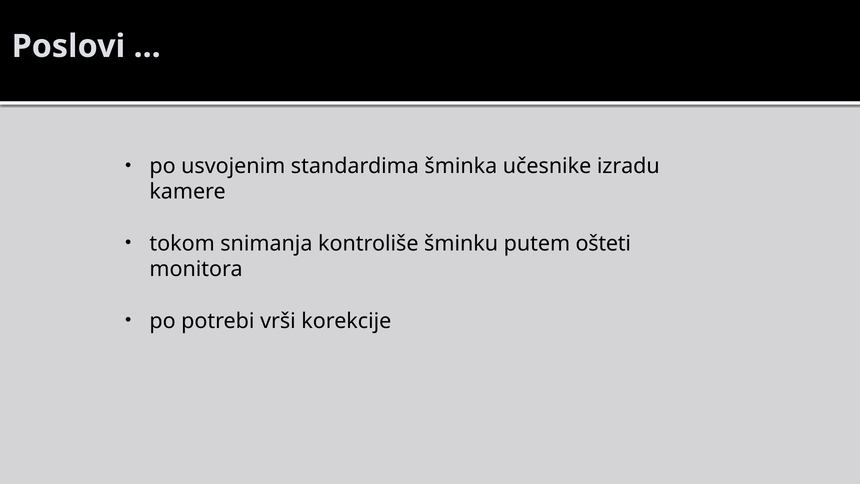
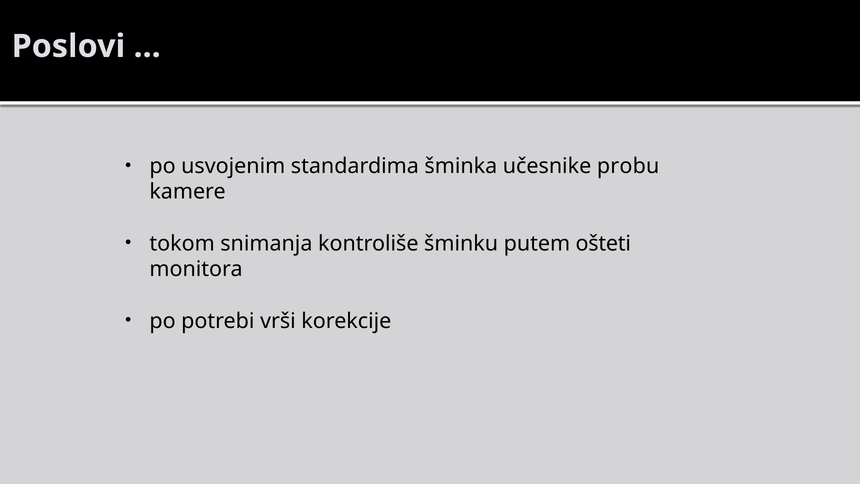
izradu: izradu -> probu
